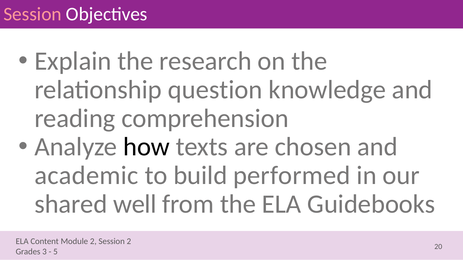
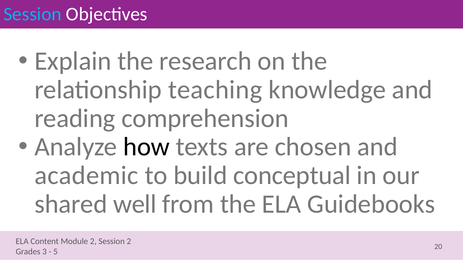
Session at (33, 14) colour: pink -> light blue
question: question -> teaching
performed: performed -> conceptual
